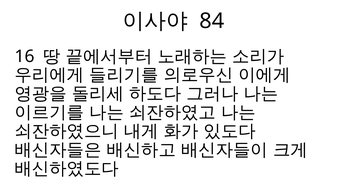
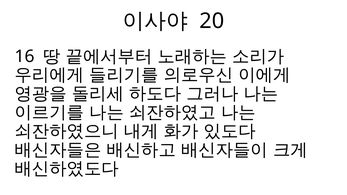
84: 84 -> 20
